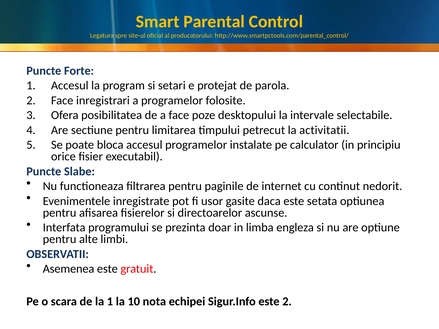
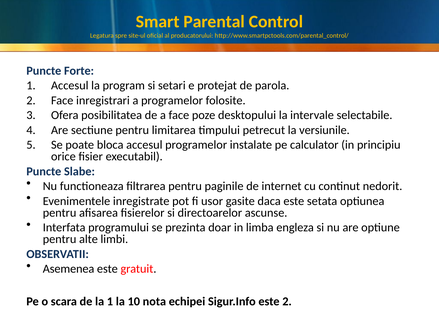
activitatii: activitatii -> versiunile
